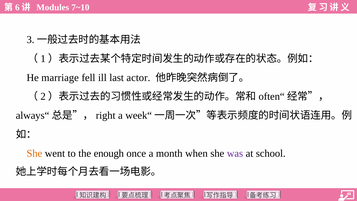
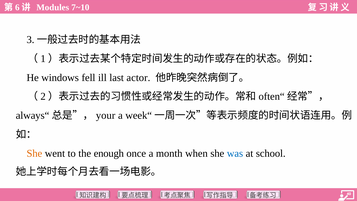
marriage: marriage -> windows
right: right -> your
was colour: purple -> blue
